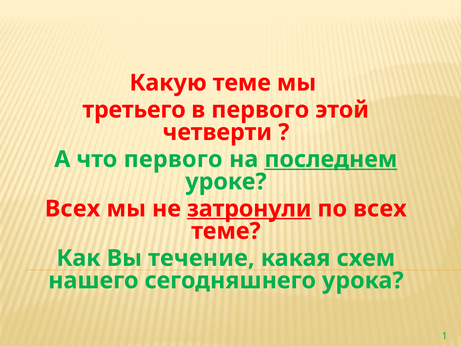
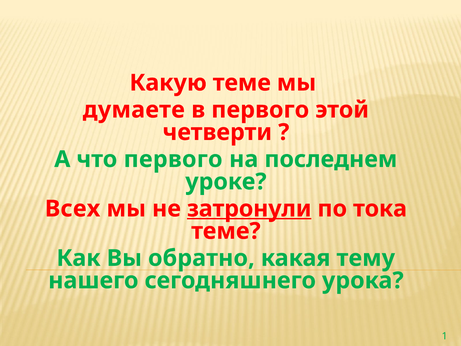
третьего: третьего -> думаете
последнем underline: present -> none
по всех: всех -> тока
течение: течение -> обратно
схем: схем -> тему
